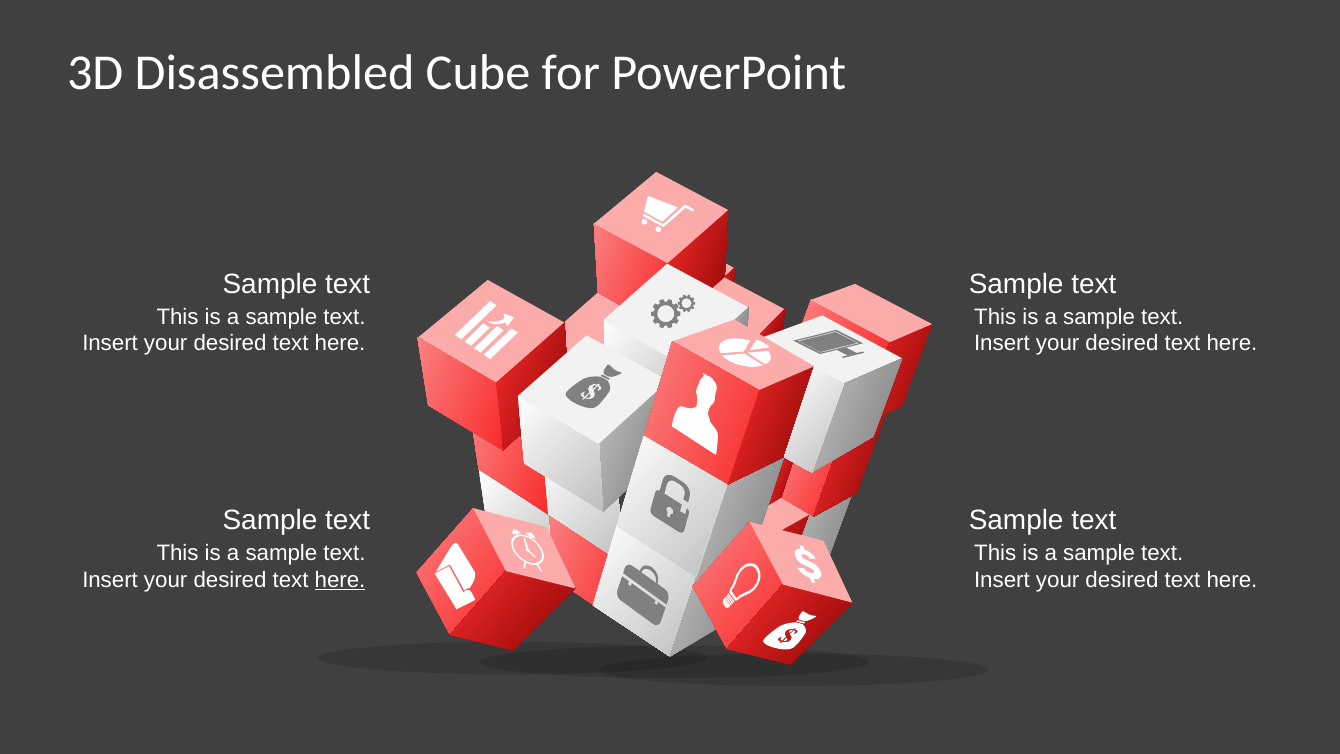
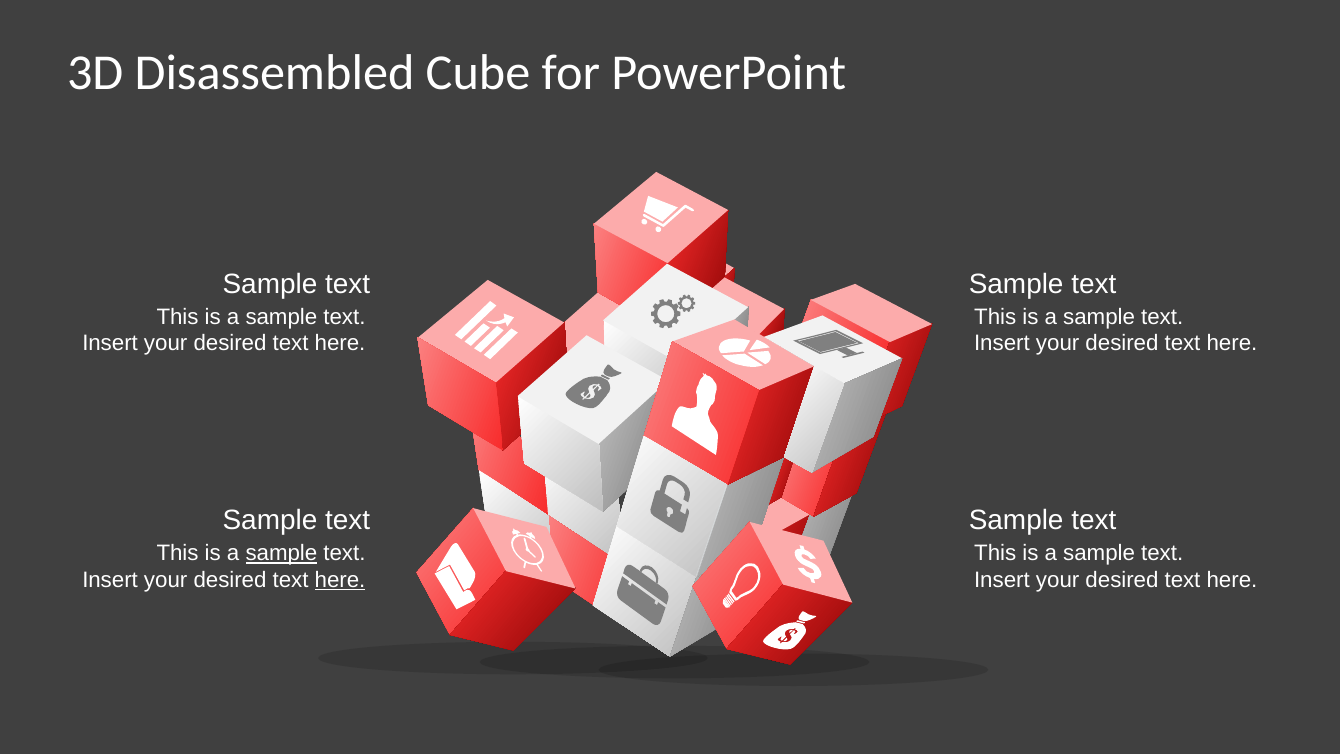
sample at (281, 553) underline: none -> present
